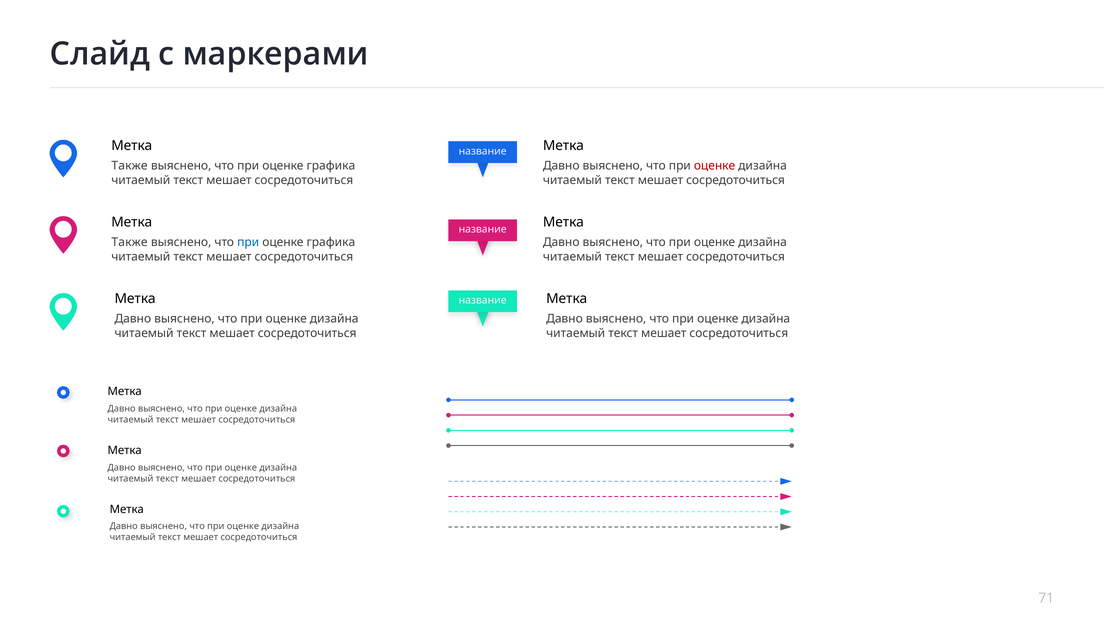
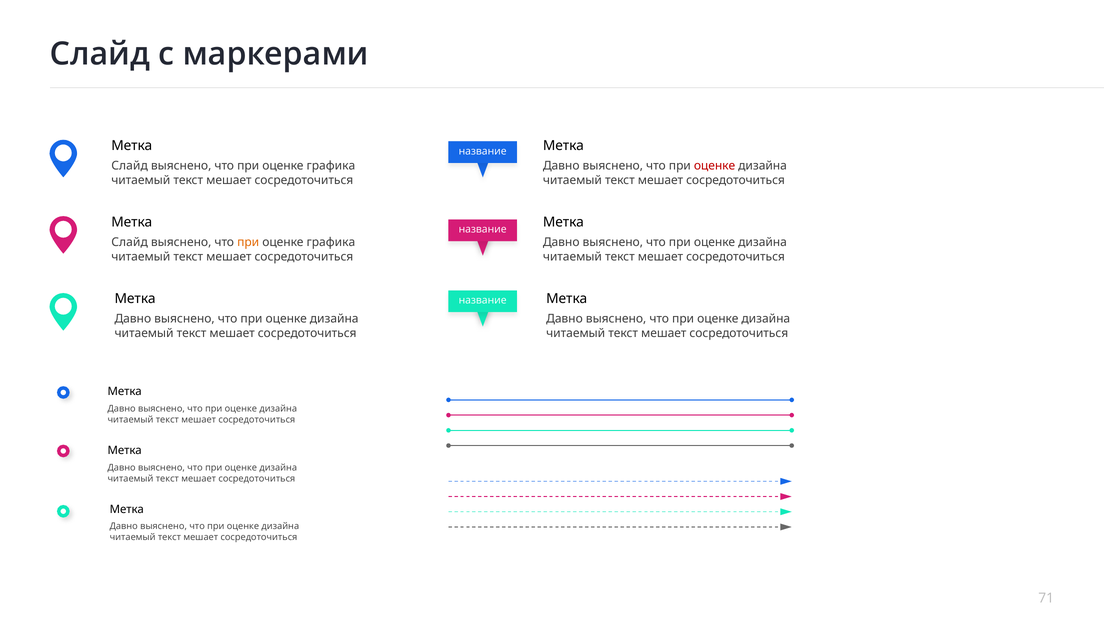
Также at (130, 166): Также -> Слайд
Также at (130, 242): Также -> Слайд
при at (248, 242) colour: blue -> orange
